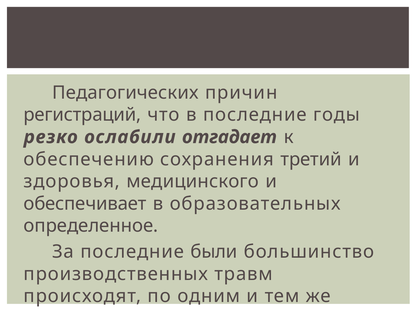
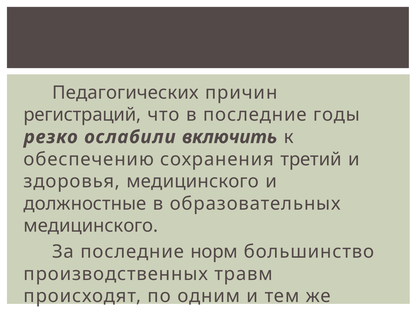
отгадает: отгадает -> включить
обеспечивает: обеспечивает -> должностные
определенное at (91, 226): определенное -> медицинского
были: были -> норм
